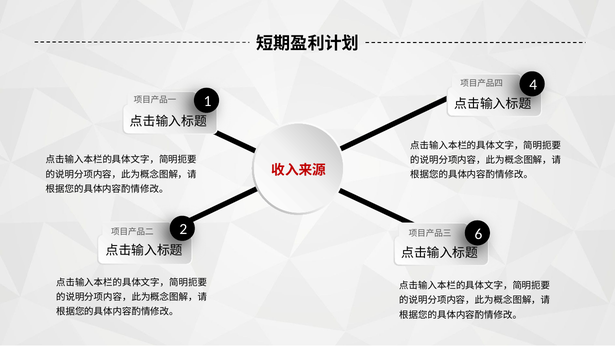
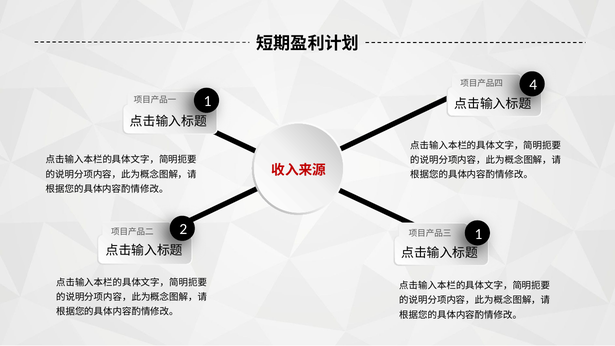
2 6: 6 -> 1
